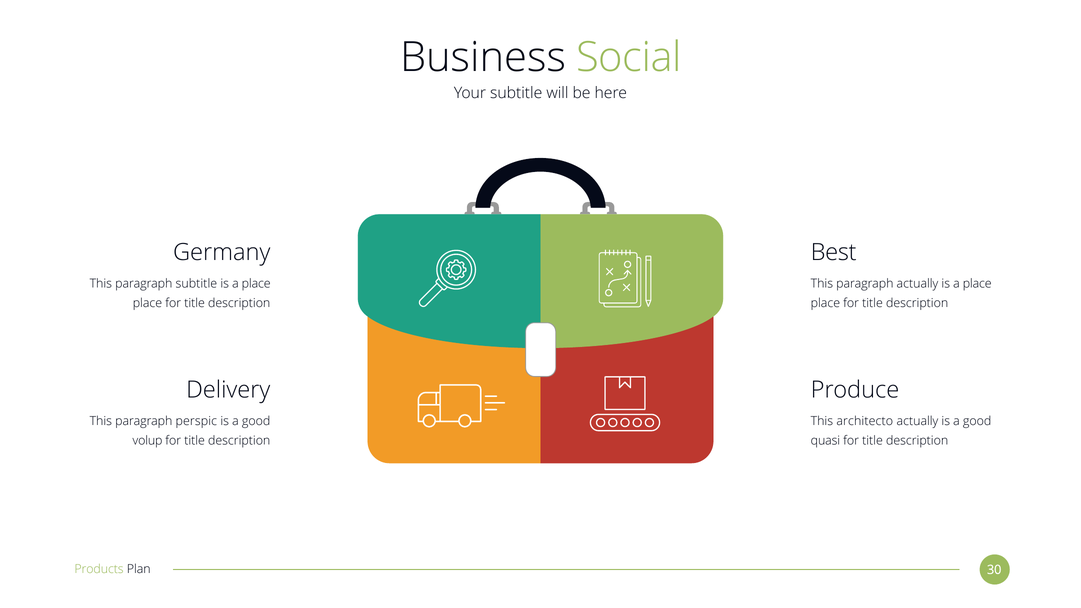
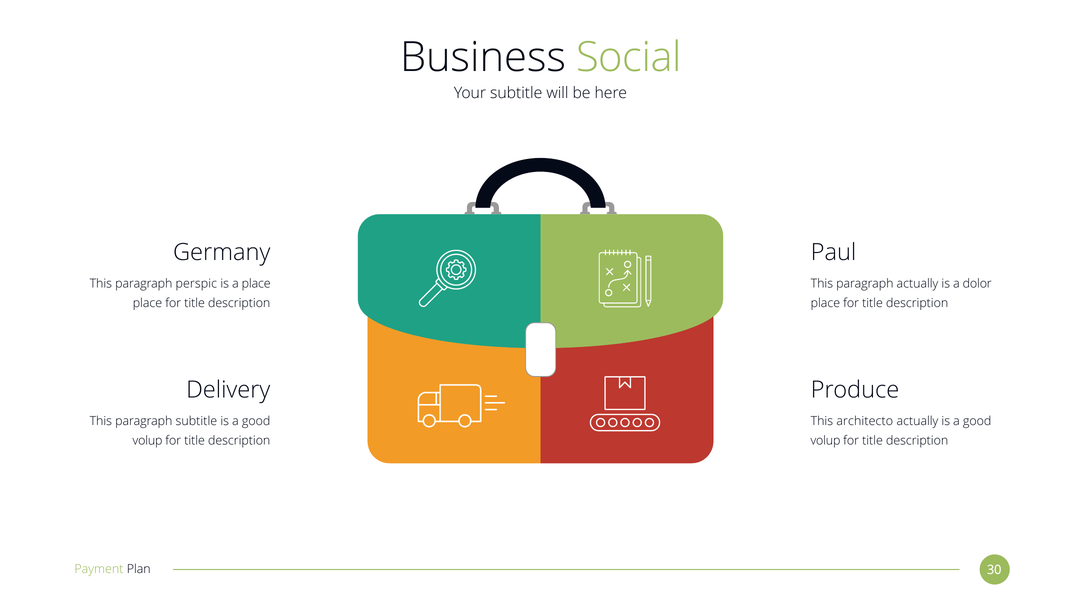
Best: Best -> Paul
paragraph subtitle: subtitle -> perspic
actually is a place: place -> dolor
paragraph perspic: perspic -> subtitle
quasi at (825, 441): quasi -> volup
Products: Products -> Payment
